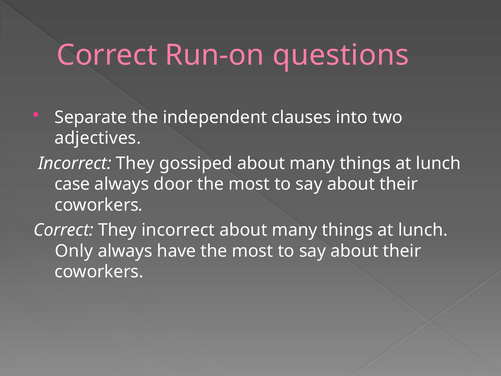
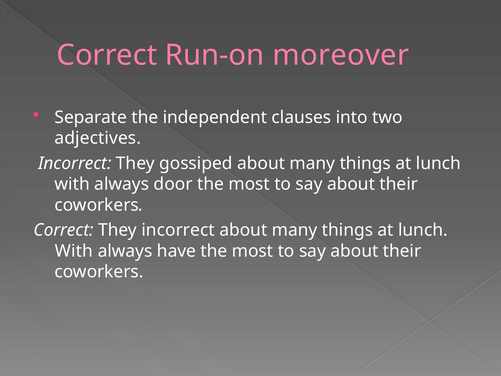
questions: questions -> moreover
case at (72, 184): case -> with
Only at (74, 251): Only -> With
